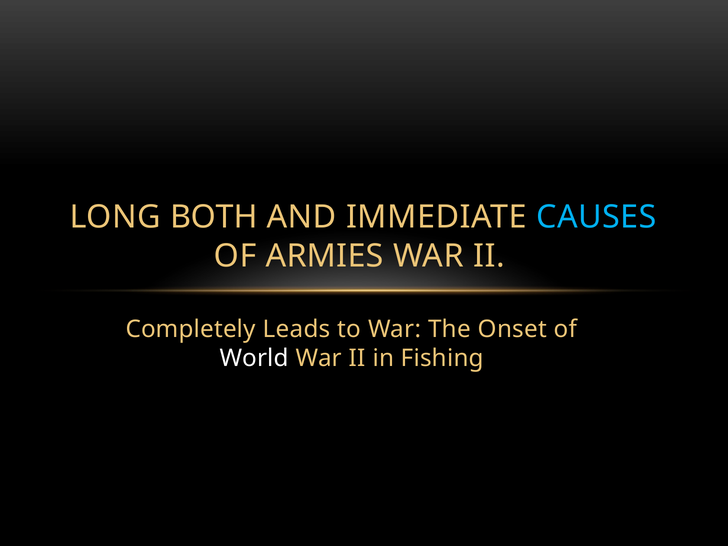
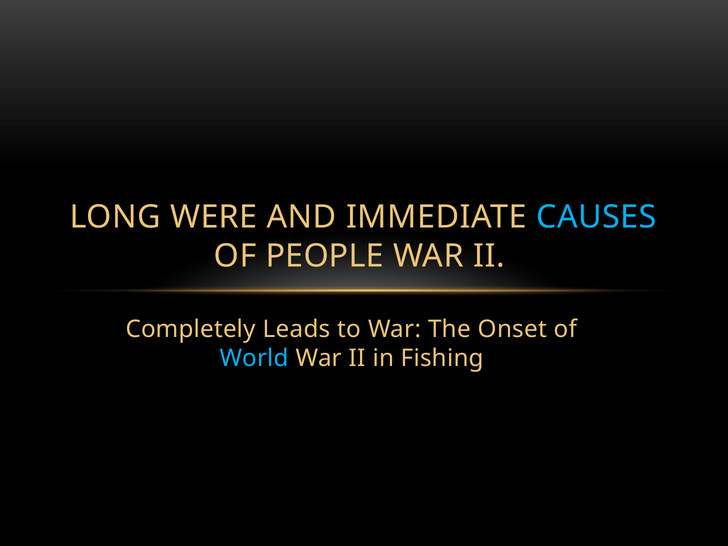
BOTH: BOTH -> WERE
ARMIES: ARMIES -> PEOPLE
World colour: white -> light blue
